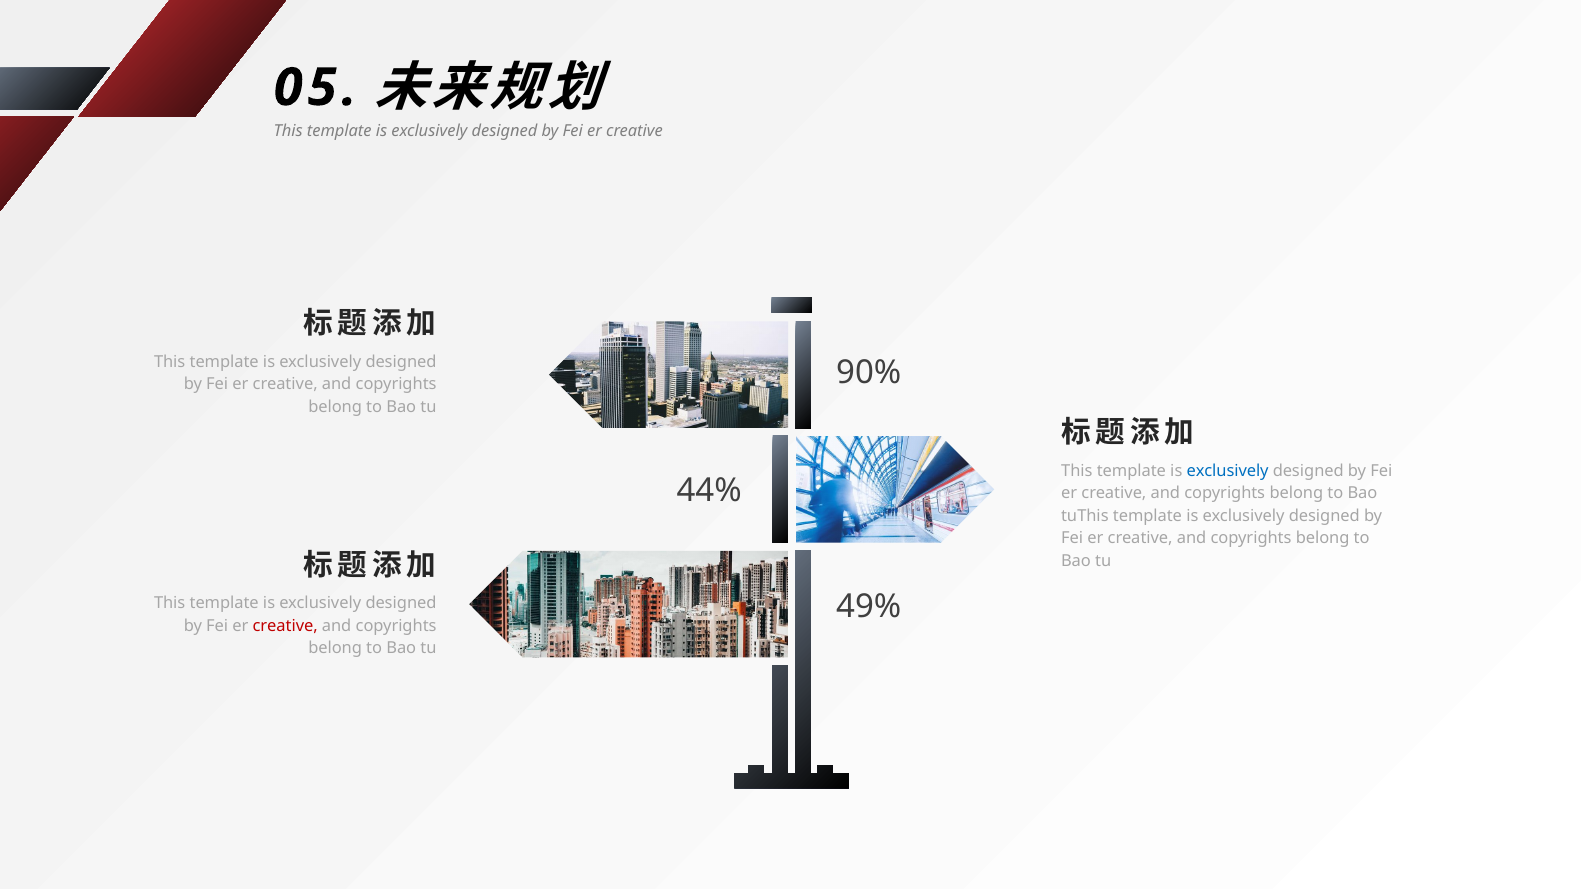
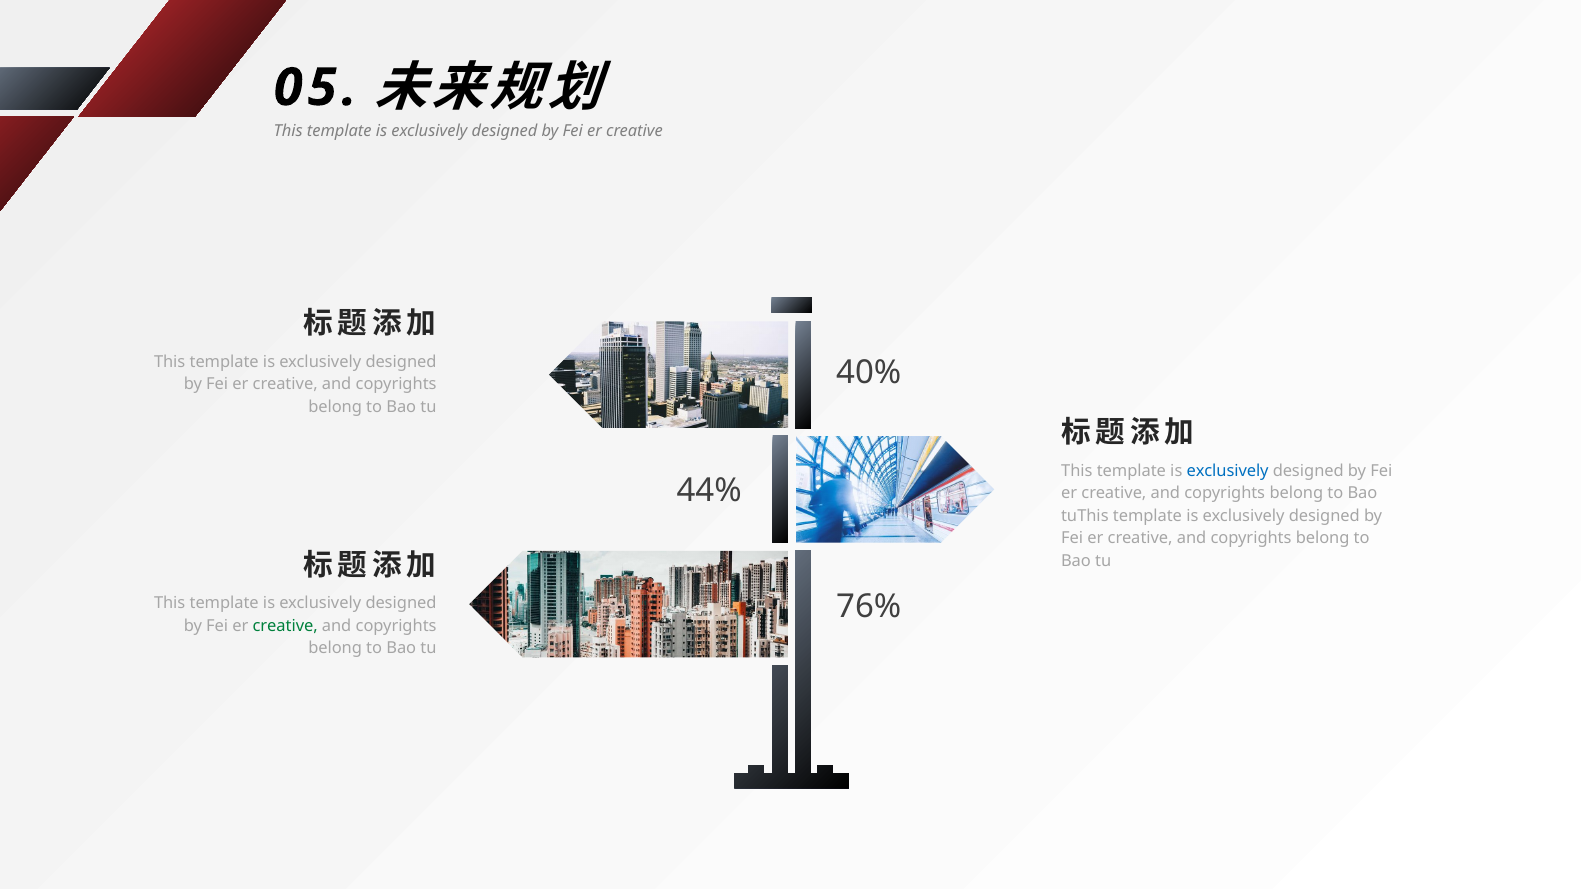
90%: 90% -> 40%
49%: 49% -> 76%
creative at (285, 626) colour: red -> green
